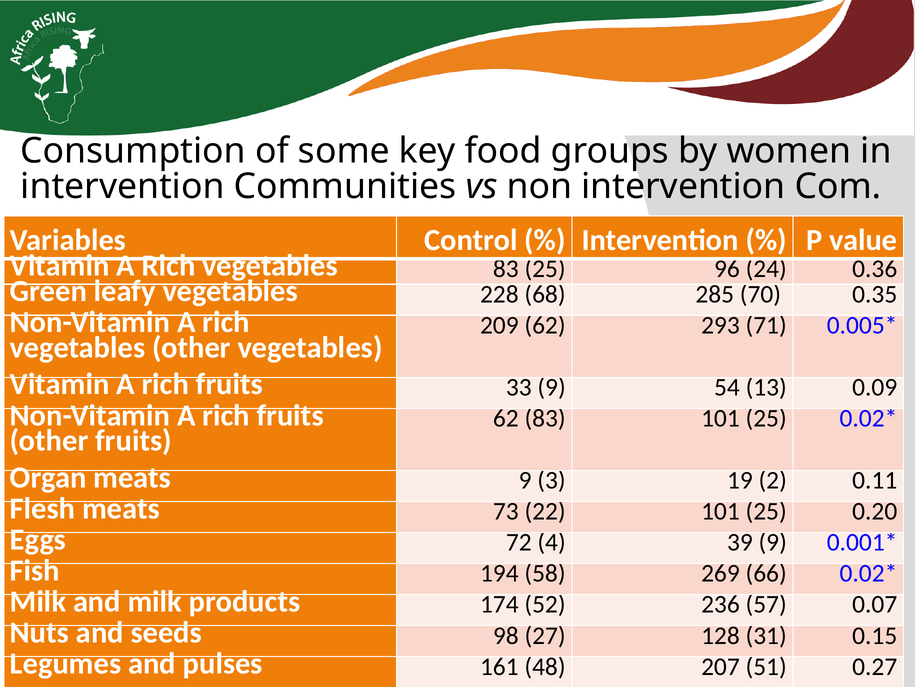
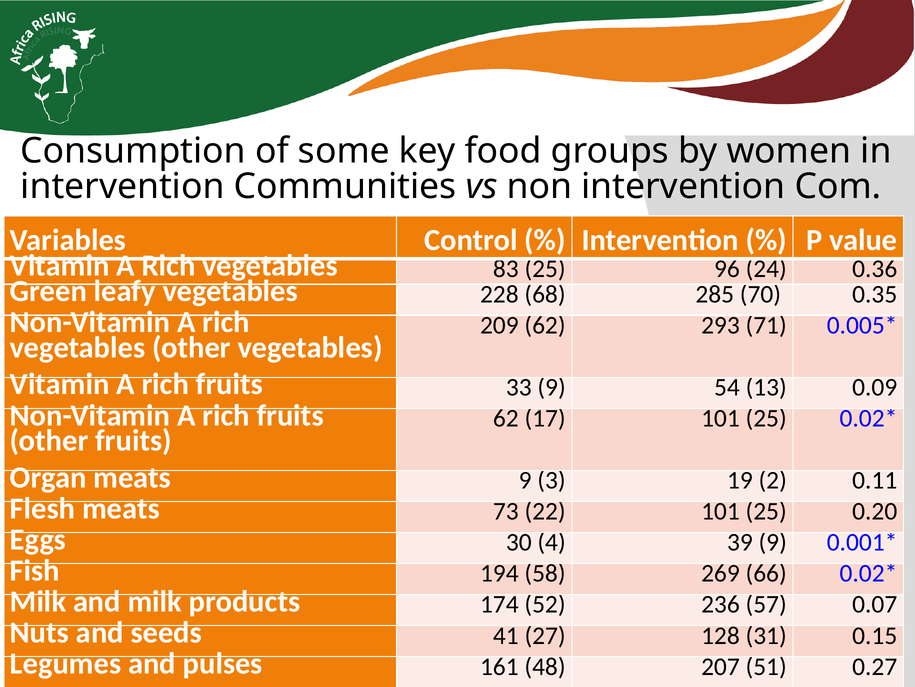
62 83: 83 -> 17
72: 72 -> 30
98: 98 -> 41
